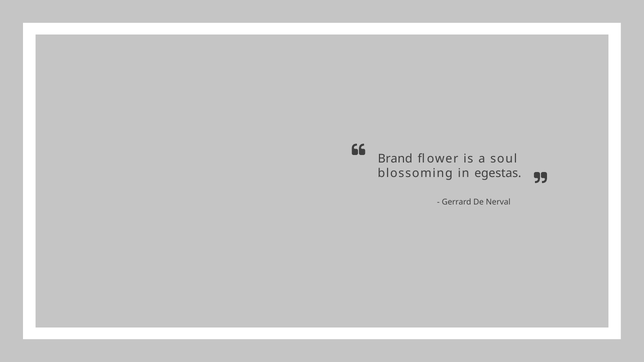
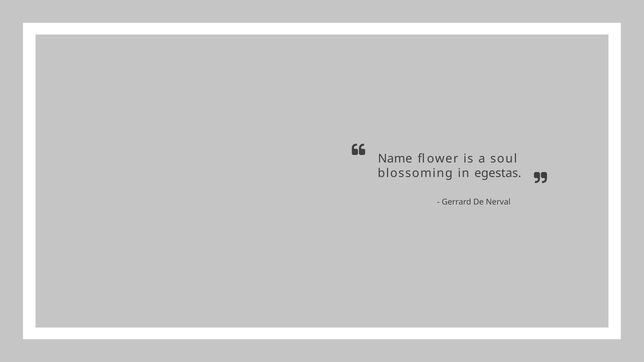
Brand: Brand -> Name
